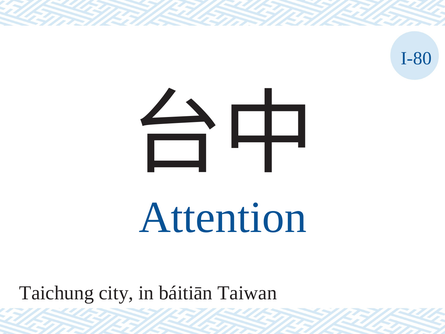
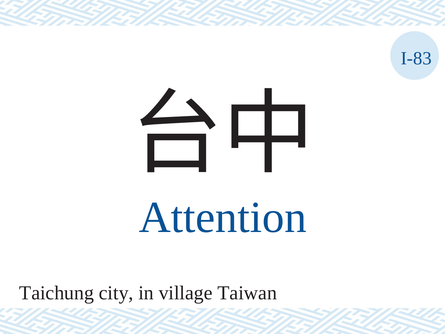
I-80: I-80 -> I-83
báitiān: báitiān -> village
